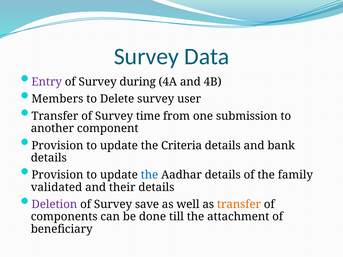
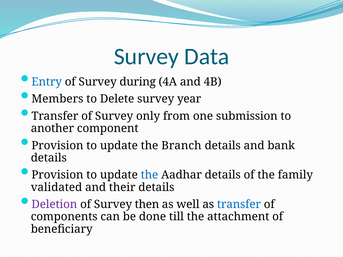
Entry colour: purple -> blue
user: user -> year
time: time -> only
Criteria: Criteria -> Branch
save: save -> then
transfer at (239, 205) colour: orange -> blue
